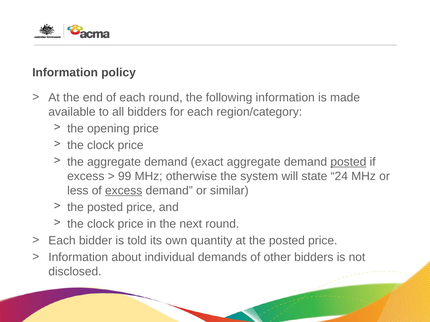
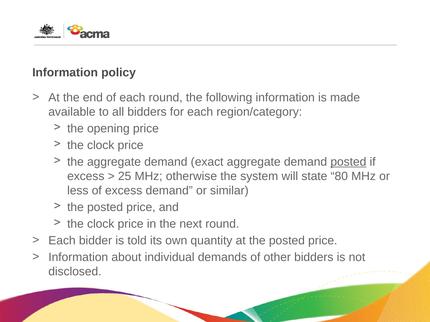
99: 99 -> 25
24: 24 -> 80
excess at (124, 191) underline: present -> none
